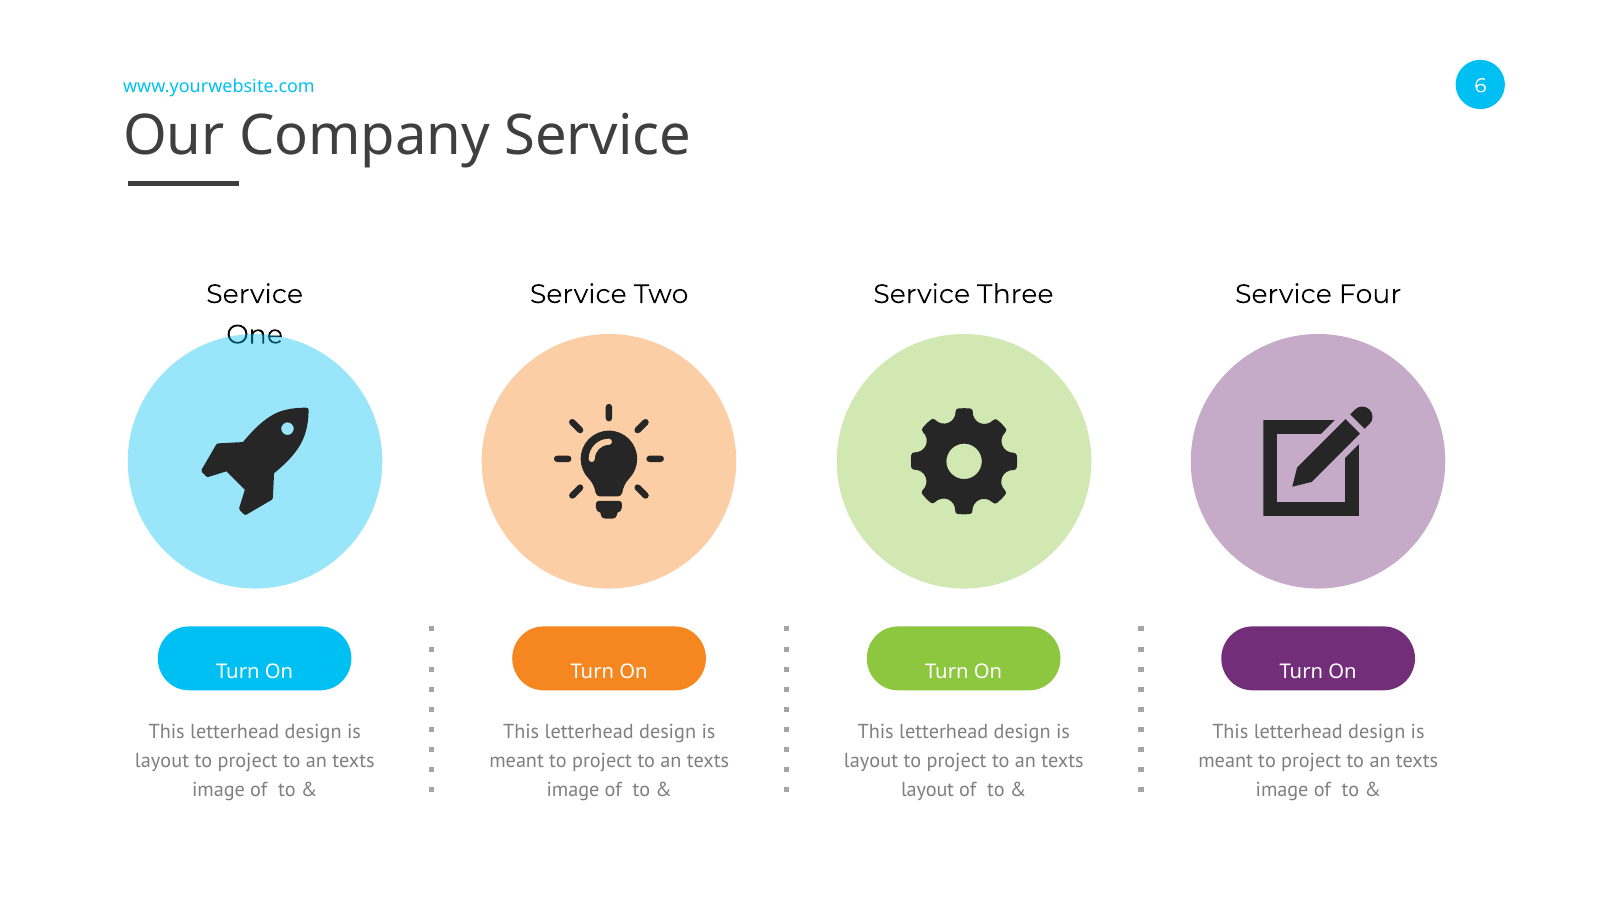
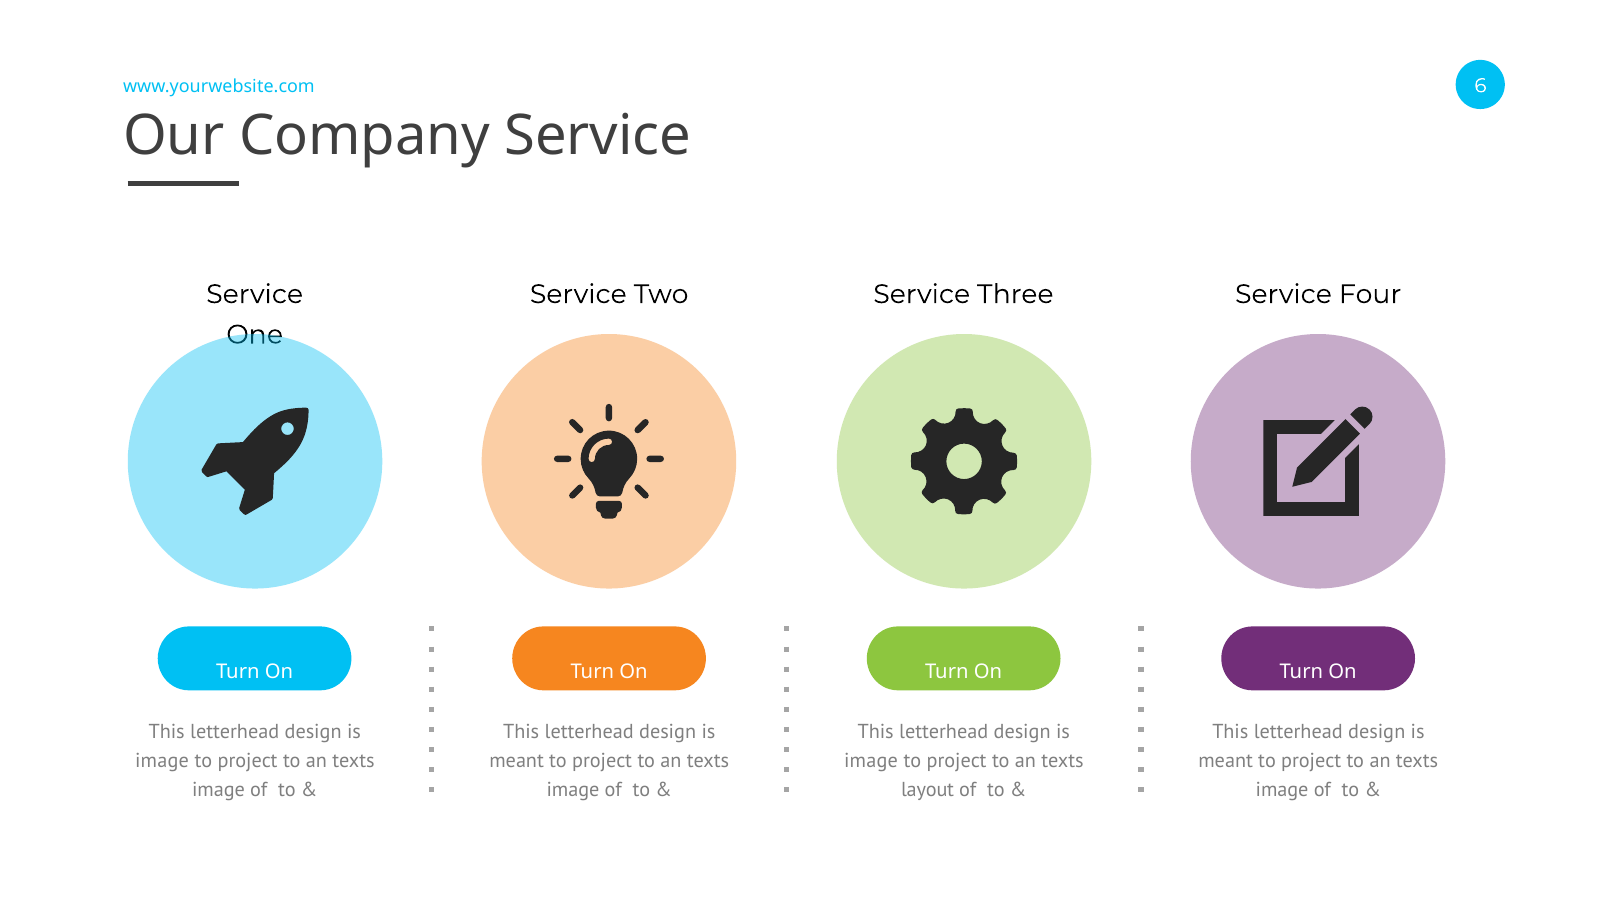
layout at (162, 761): layout -> image
layout at (871, 761): layout -> image
